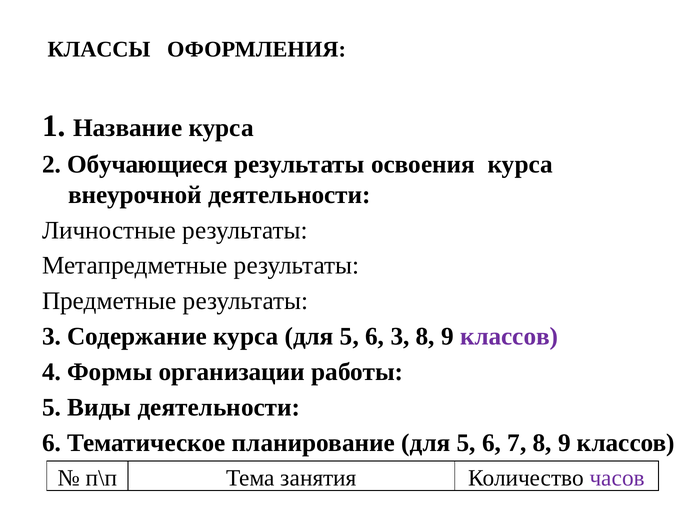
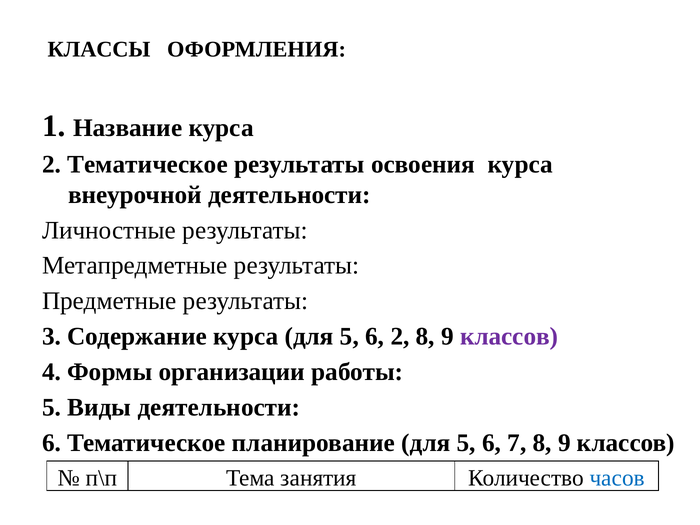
2 Обучающиеся: Обучающиеся -> Тематическое
6 3: 3 -> 2
часов colour: purple -> blue
